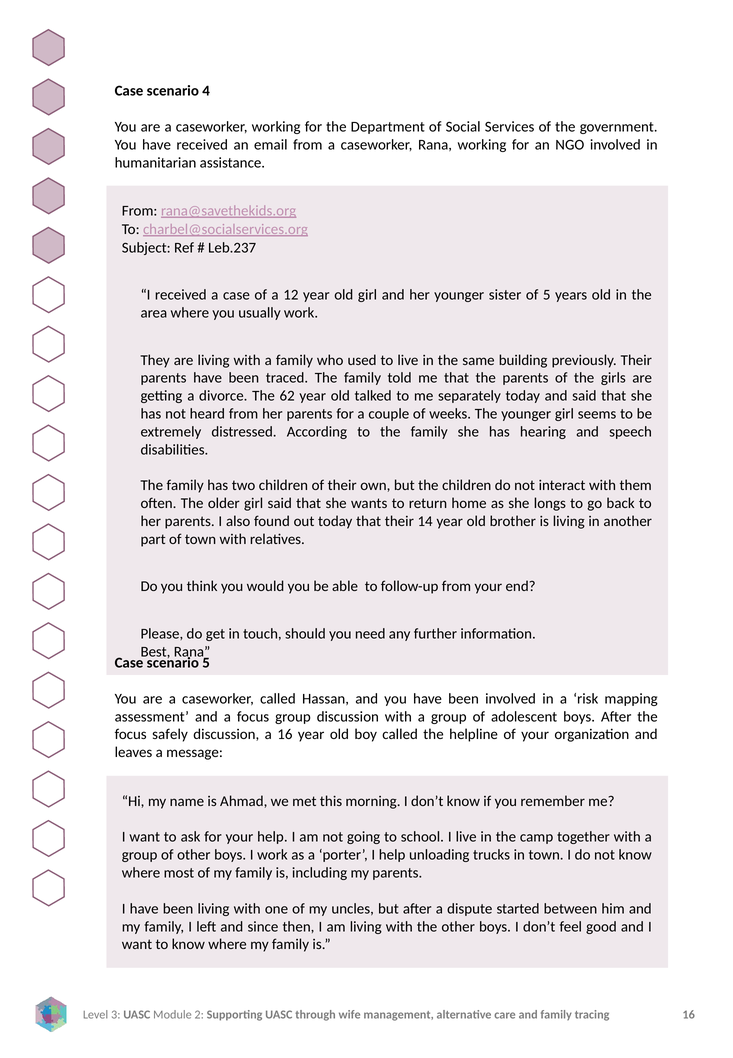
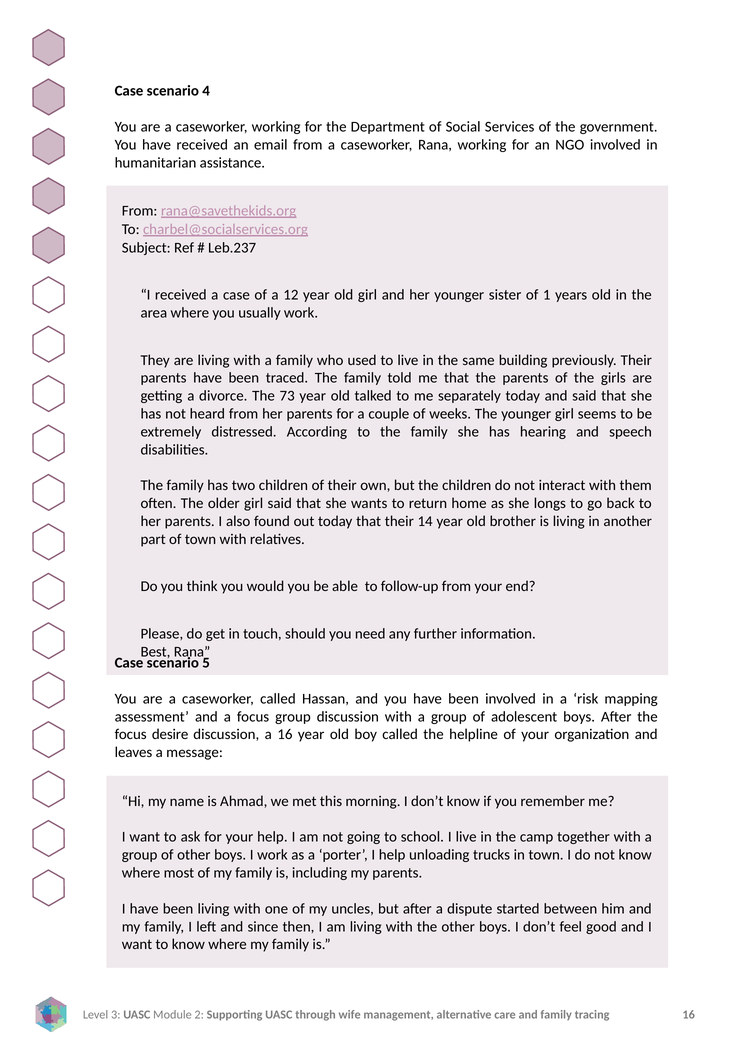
of 5: 5 -> 1
62: 62 -> 73
safely: safely -> desire
